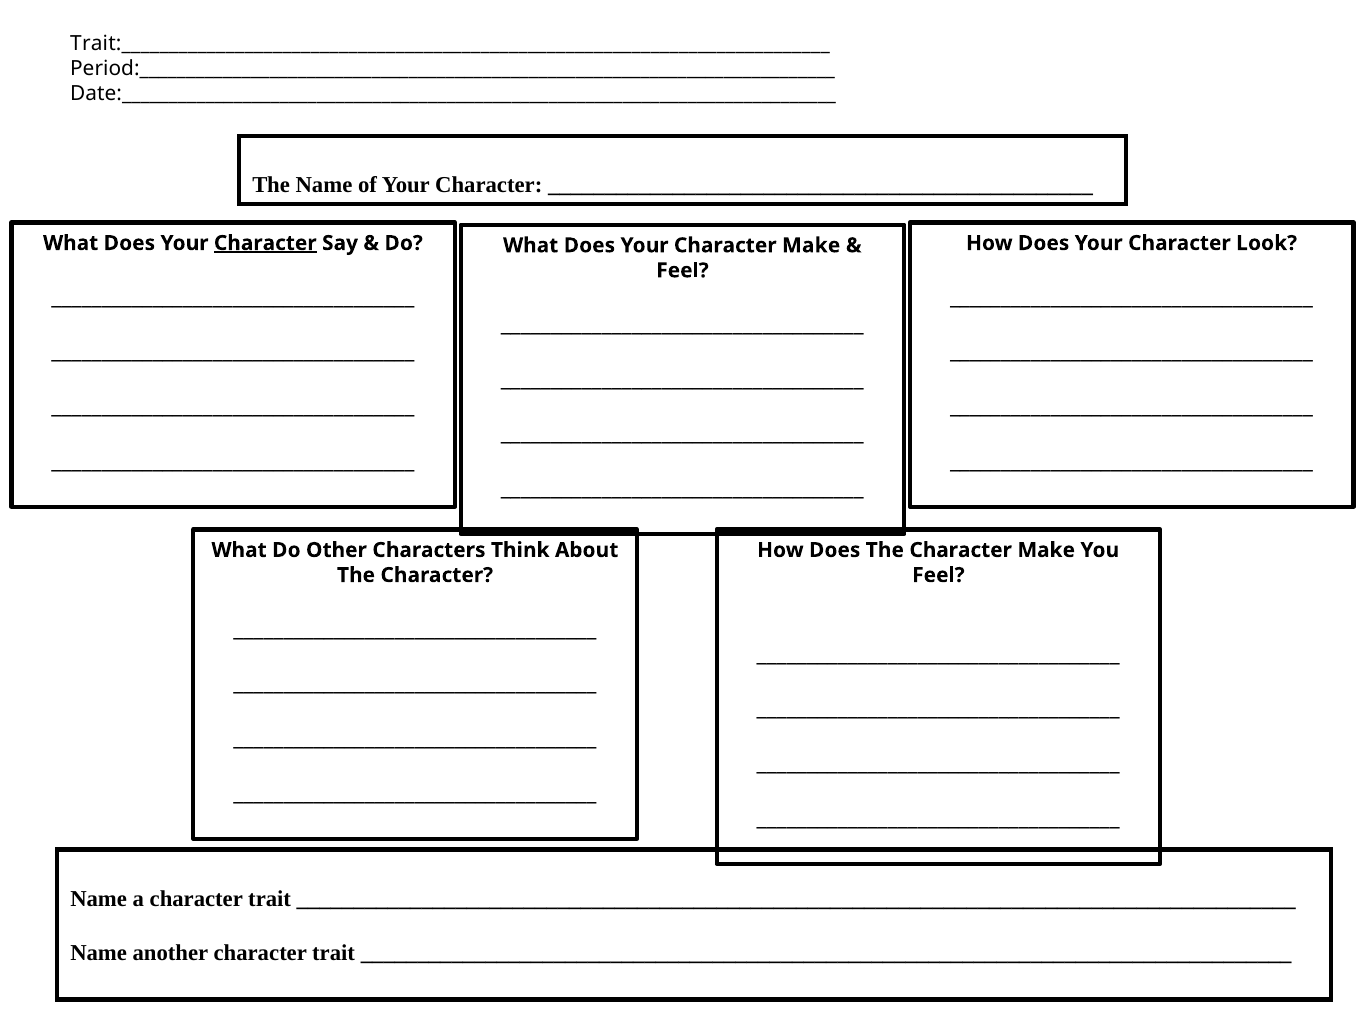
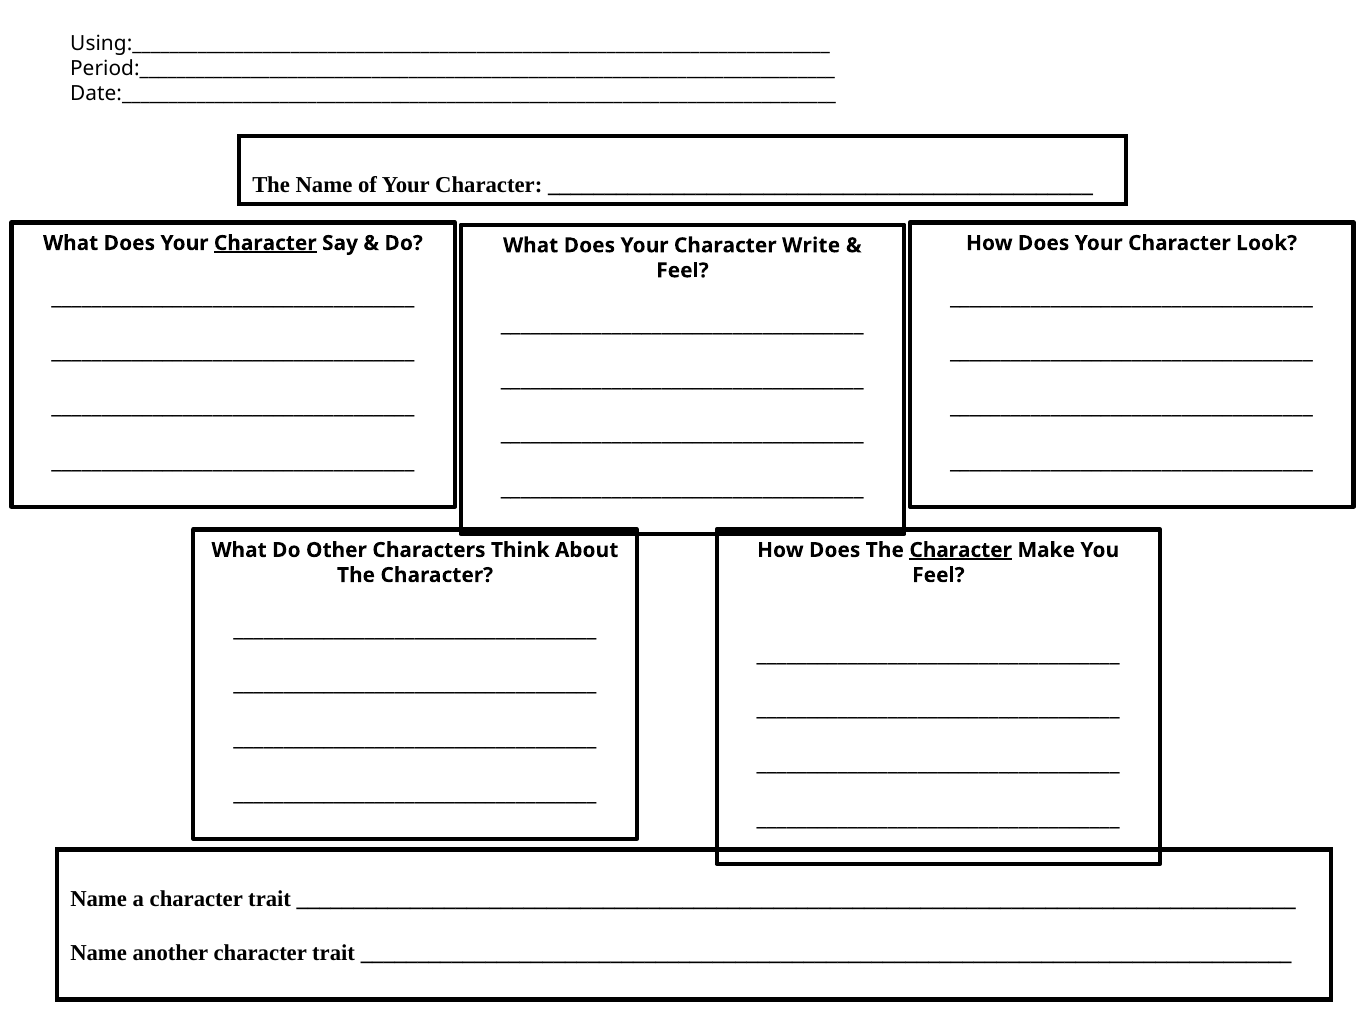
Trait:___________________________________________________________________________: Trait:___________________________________________________________________________ -> Using:___________________________________________________________________________
Your Character Make: Make -> Write
Character at (961, 550) underline: none -> present
